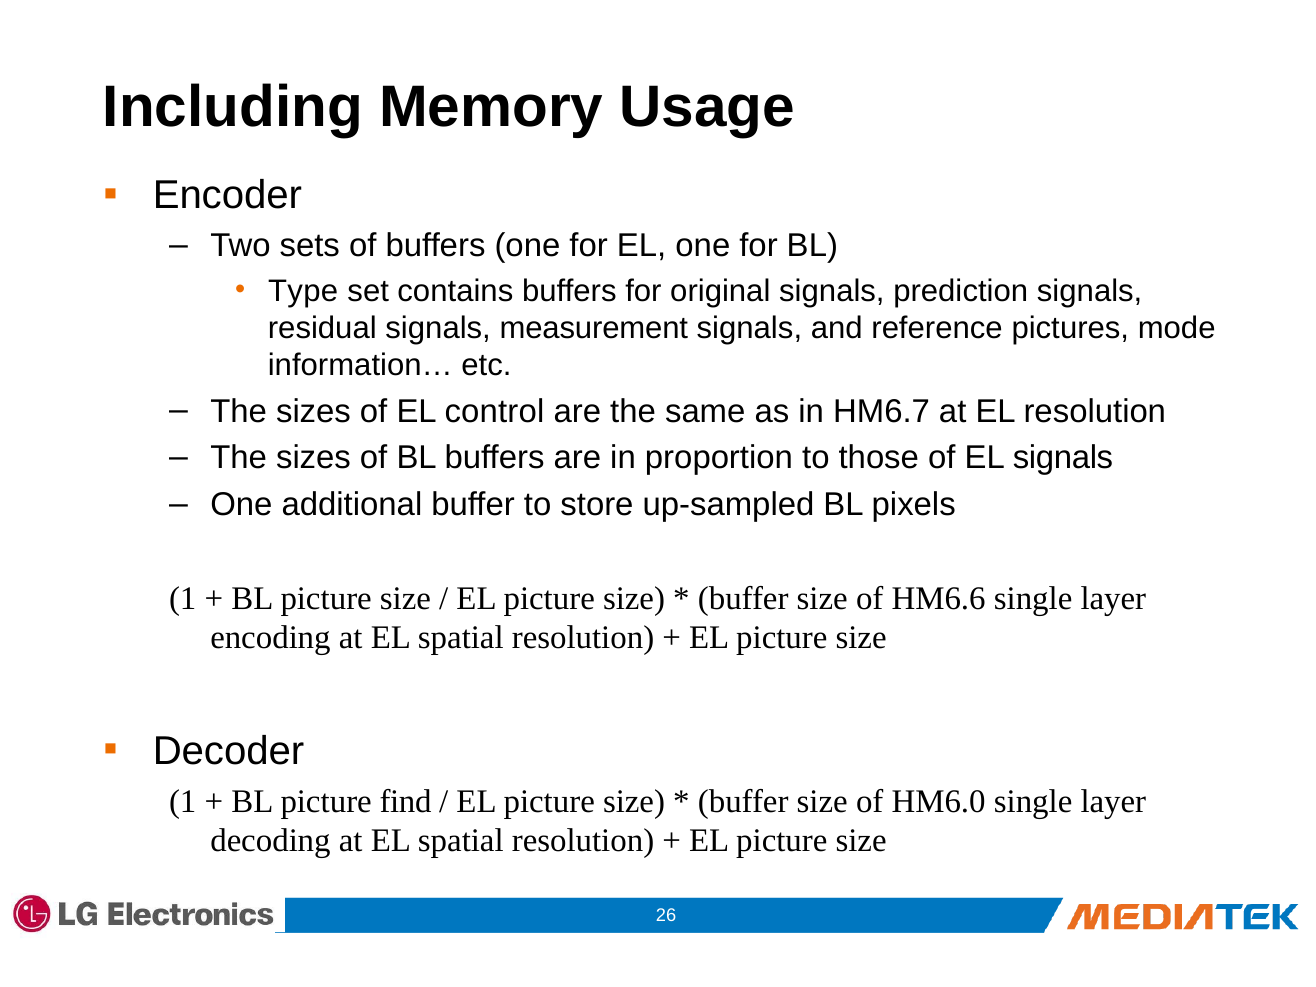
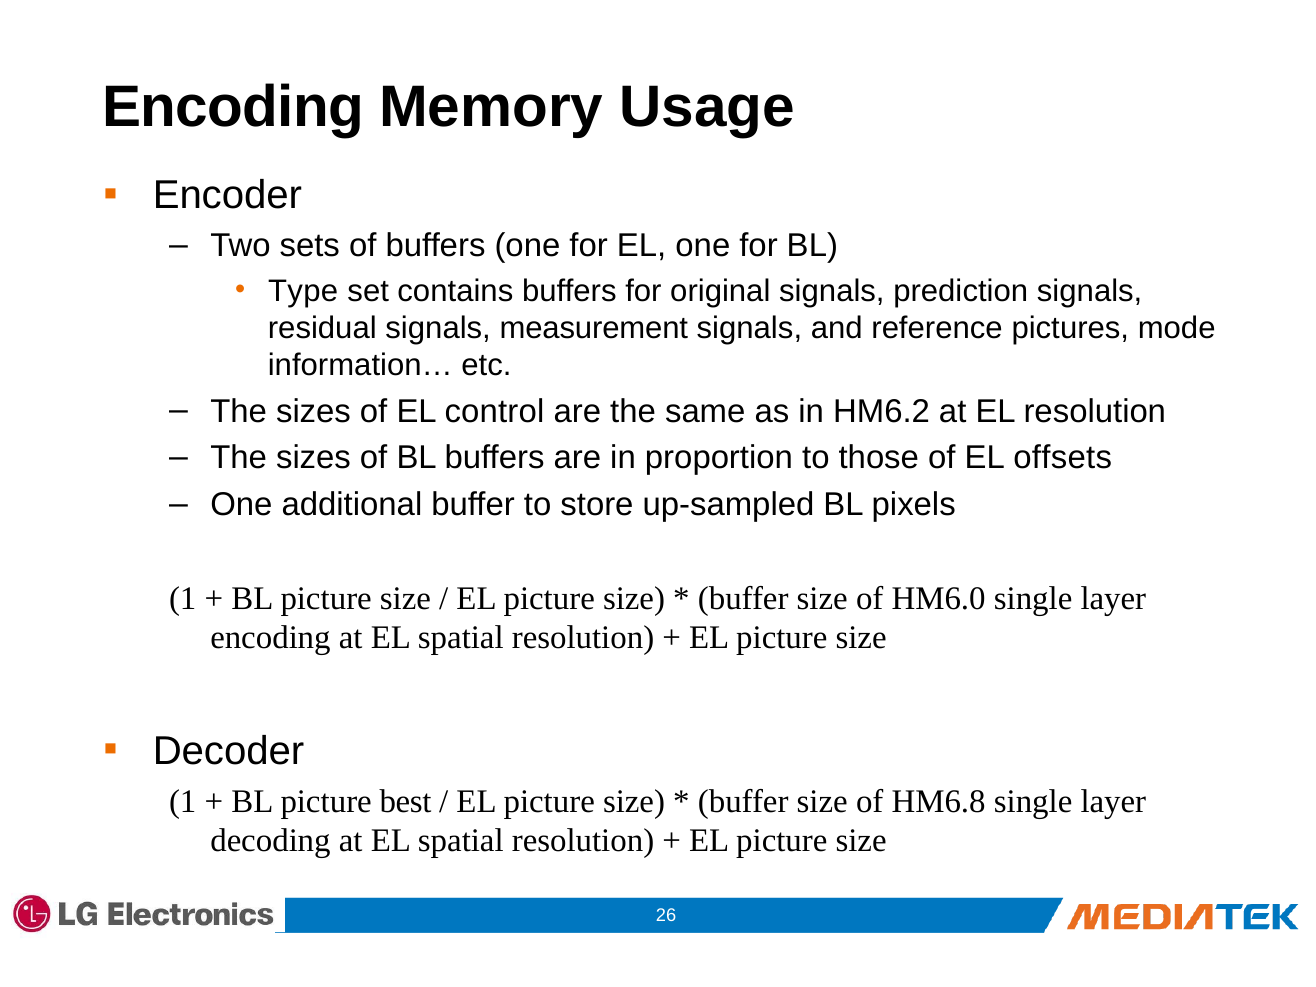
Including at (233, 107): Including -> Encoding
HM6.7: HM6.7 -> HM6.2
EL signals: signals -> offsets
HM6.6: HM6.6 -> HM6.0
find: find -> best
HM6.0: HM6.0 -> HM6.8
